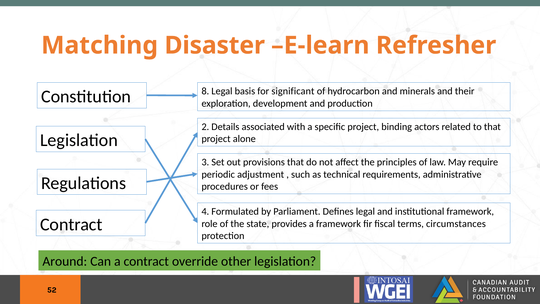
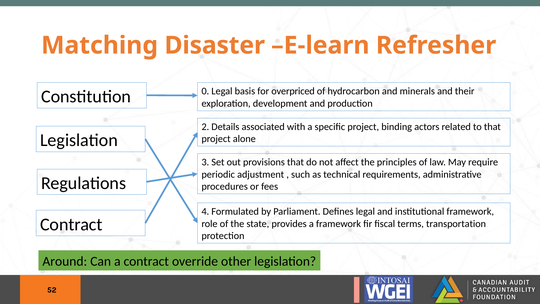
8: 8 -> 0
significant: significant -> overpriced
circumstances: circumstances -> transportation
